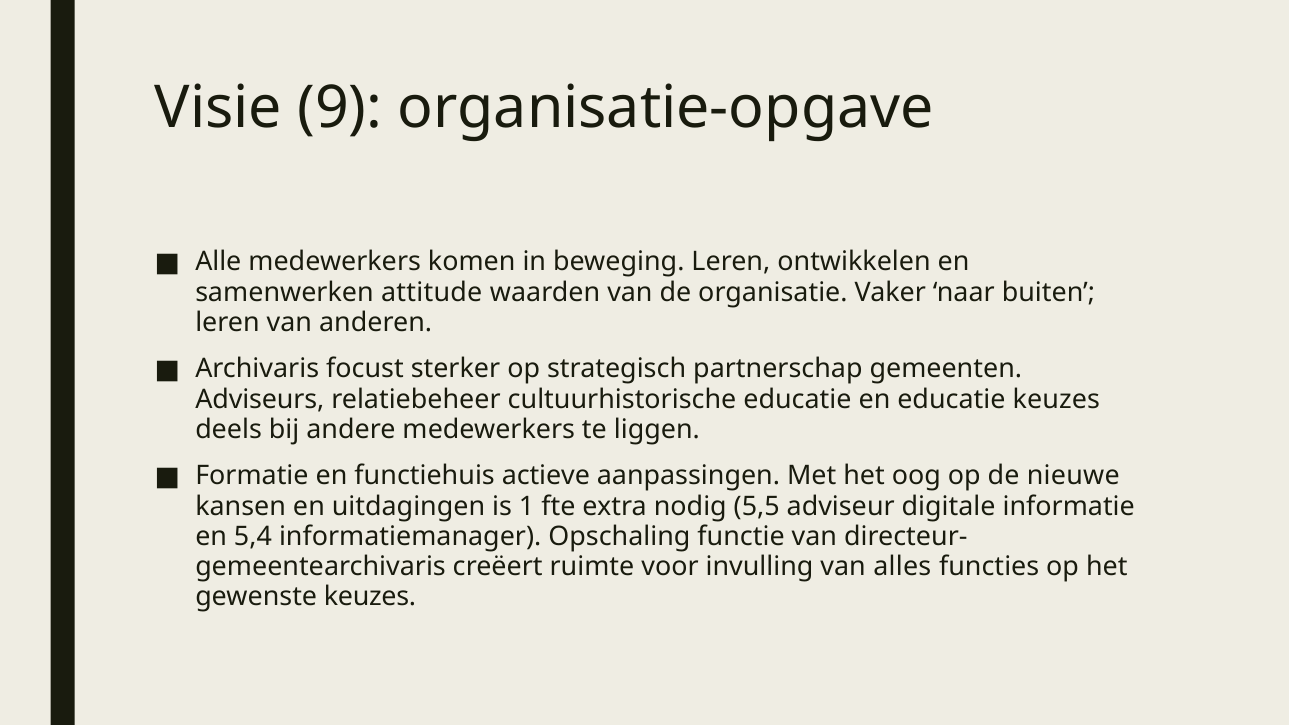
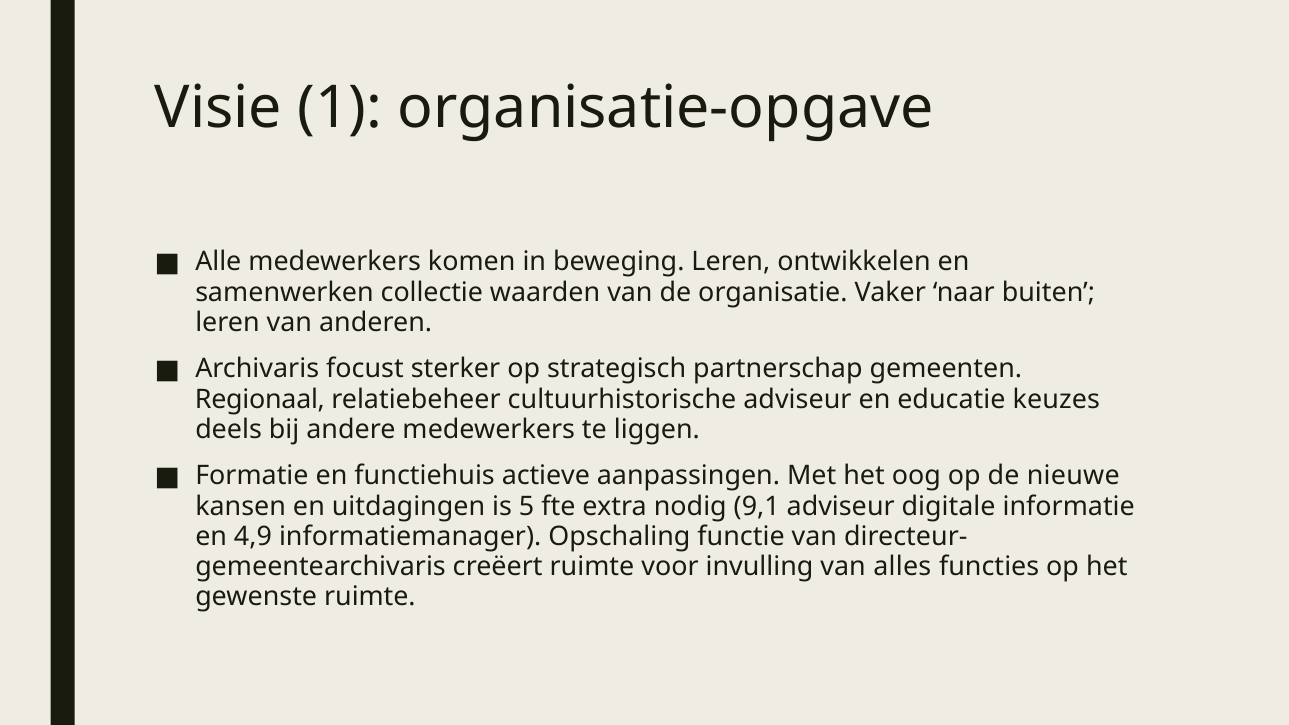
9: 9 -> 1
attitude: attitude -> collectie
Adviseurs: Adviseurs -> Regionaal
cultuurhistorische educatie: educatie -> adviseur
1: 1 -> 5
5,5: 5,5 -> 9,1
5,4: 5,4 -> 4,9
gewenste keuzes: keuzes -> ruimte
